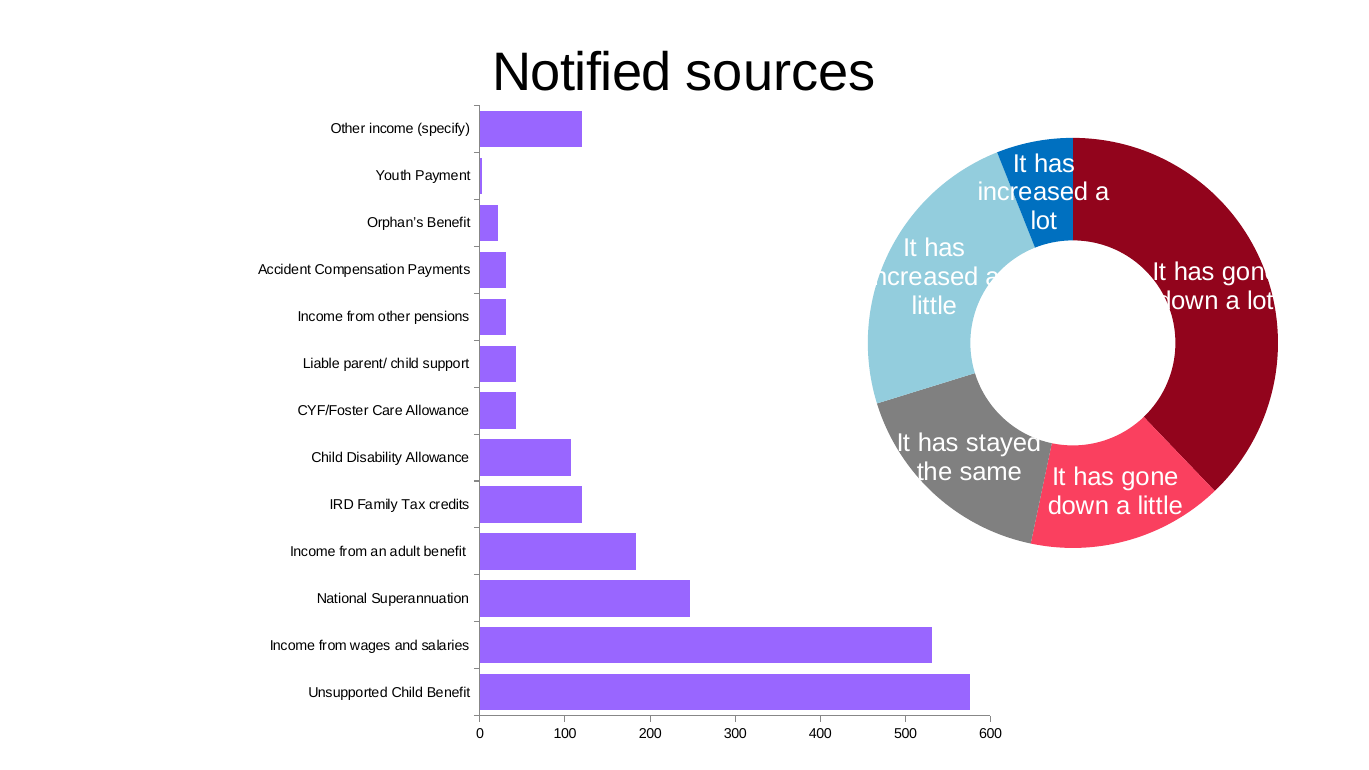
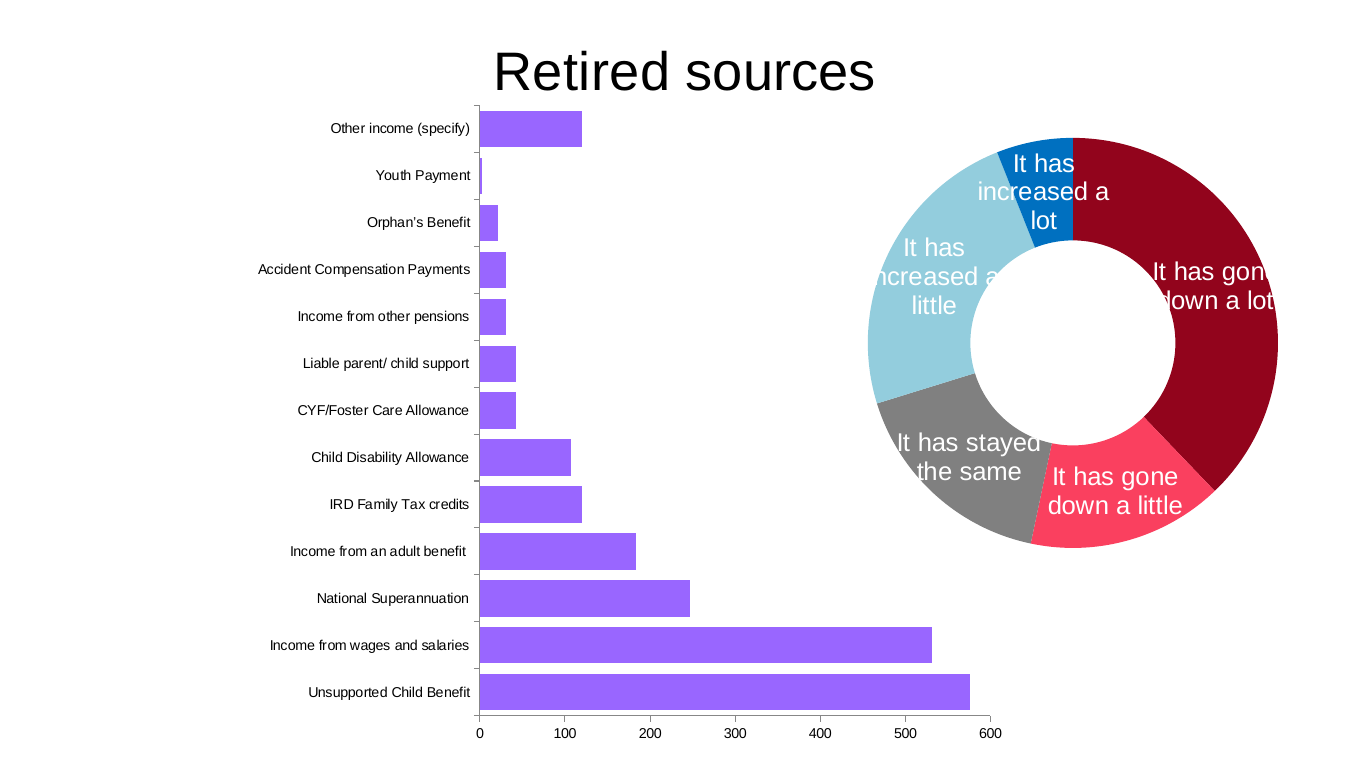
Notified: Notified -> Retired
